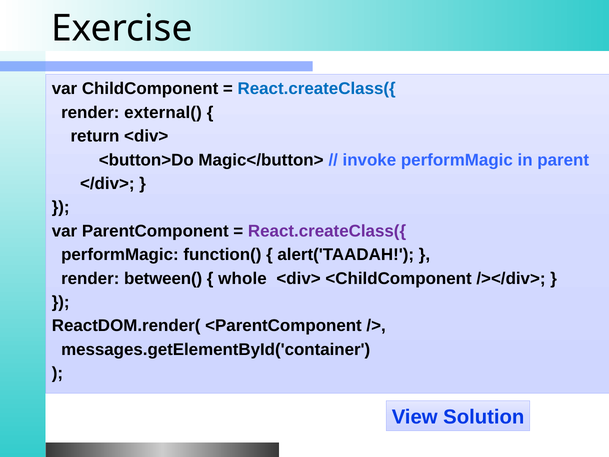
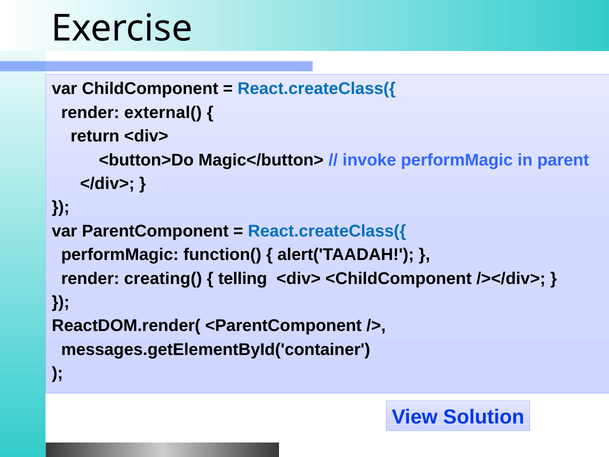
React.createClass({ at (327, 231) colour: purple -> blue
between(: between( -> creating(
whole: whole -> telling
